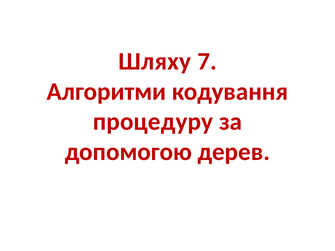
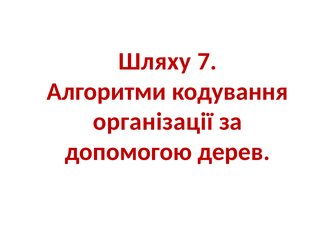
процедуру: процедуру -> організації
